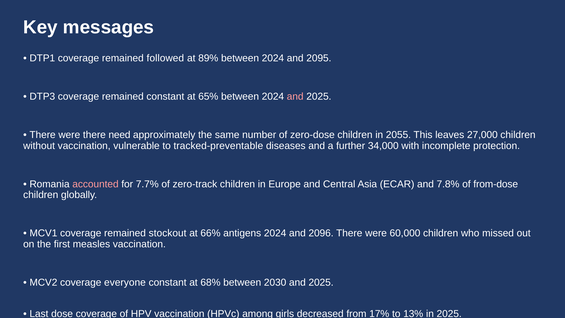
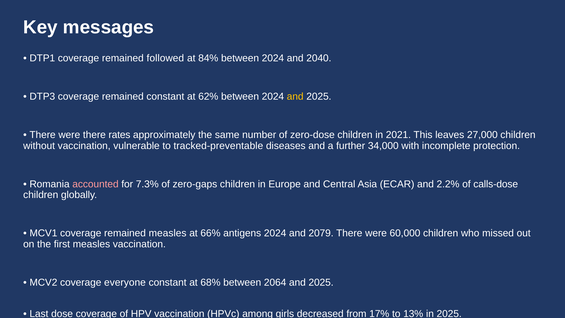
89%: 89% -> 84%
2095: 2095 -> 2040
65%: 65% -> 62%
and at (295, 97) colour: pink -> yellow
need: need -> rates
2055: 2055 -> 2021
7.7%: 7.7% -> 7.3%
zero-track: zero-track -> zero-gaps
7.8%: 7.8% -> 2.2%
from-dose: from-dose -> calls-dose
remained stockout: stockout -> measles
2096: 2096 -> 2079
2030: 2030 -> 2064
